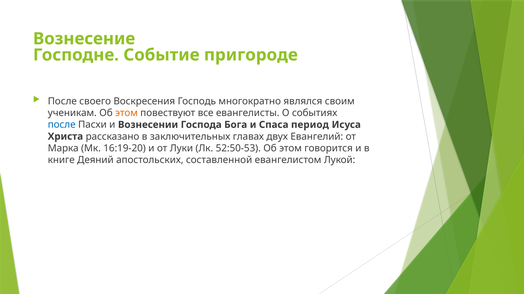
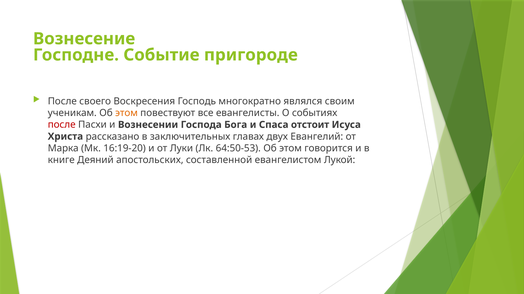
после at (62, 125) colour: blue -> red
период: период -> отстоит
52:50-53: 52:50-53 -> 64:50-53
